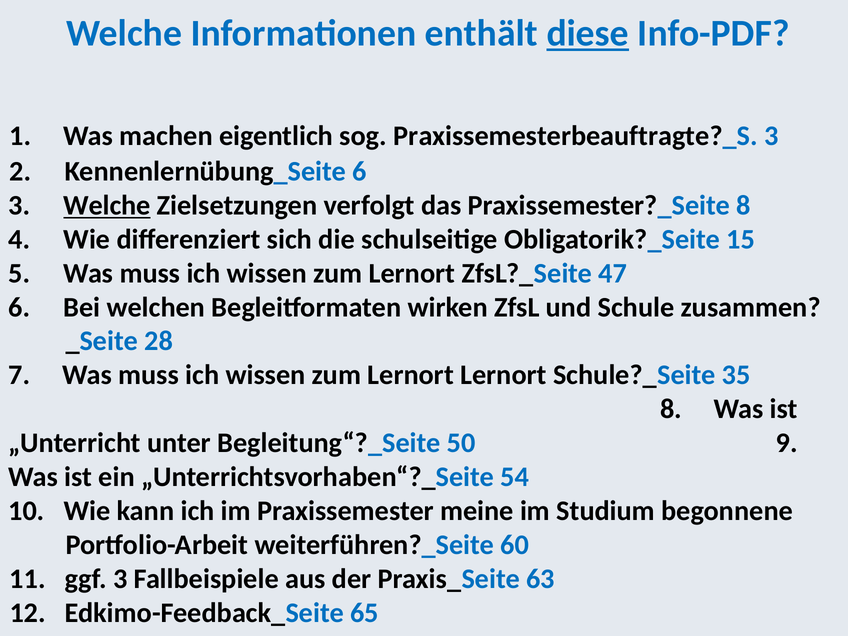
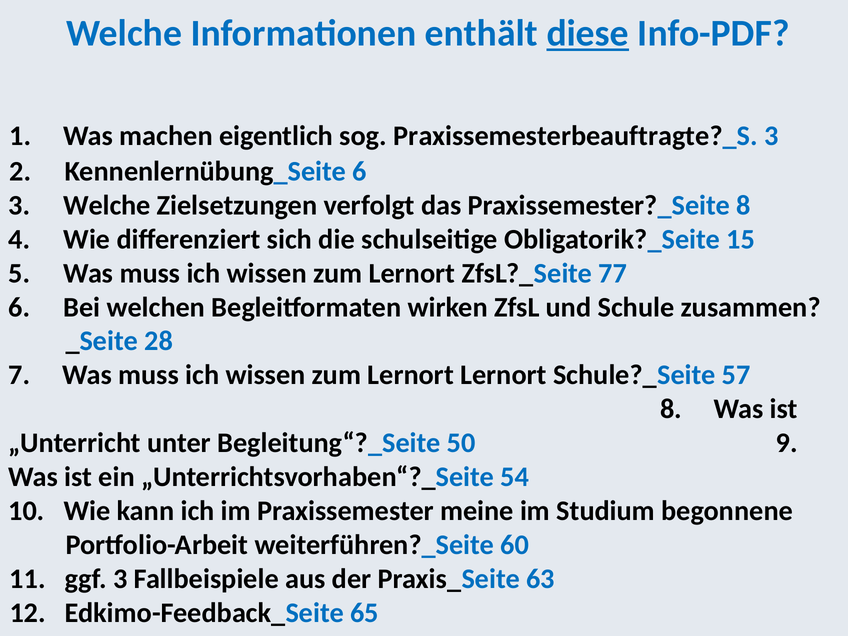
Welche at (107, 205) underline: present -> none
47: 47 -> 77
35: 35 -> 57
